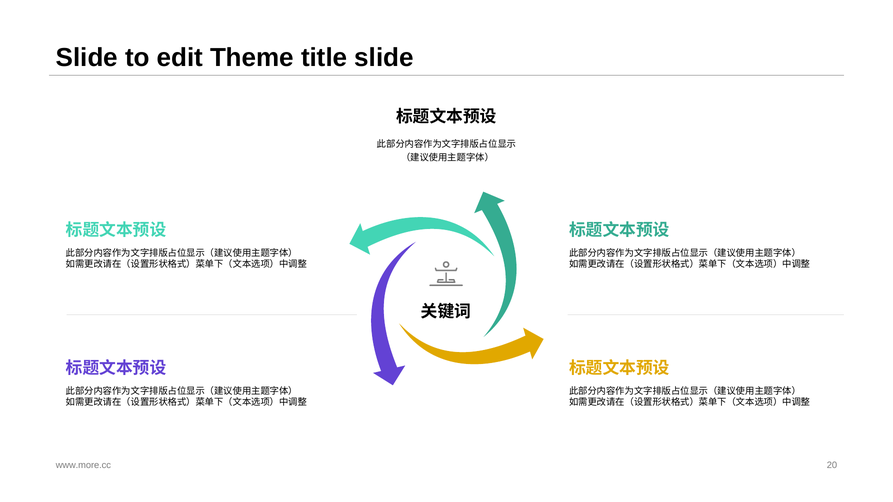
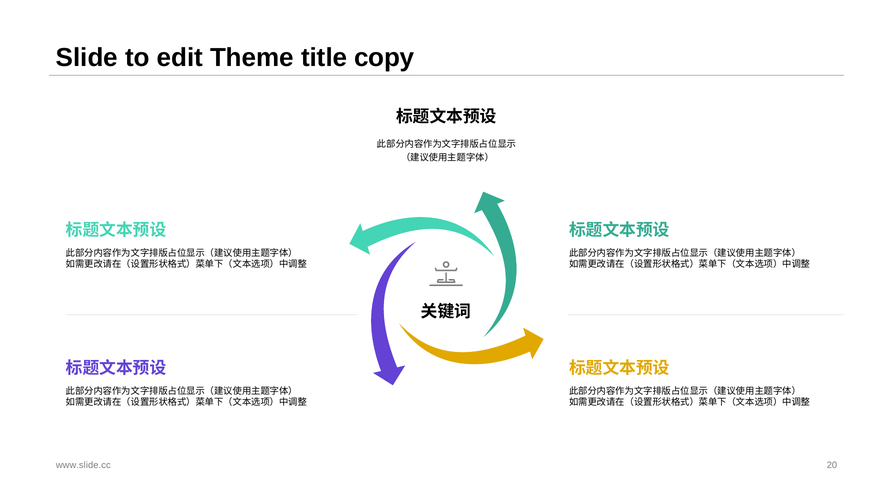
title slide: slide -> copy
www.more.cc: www.more.cc -> www.slide.cc
